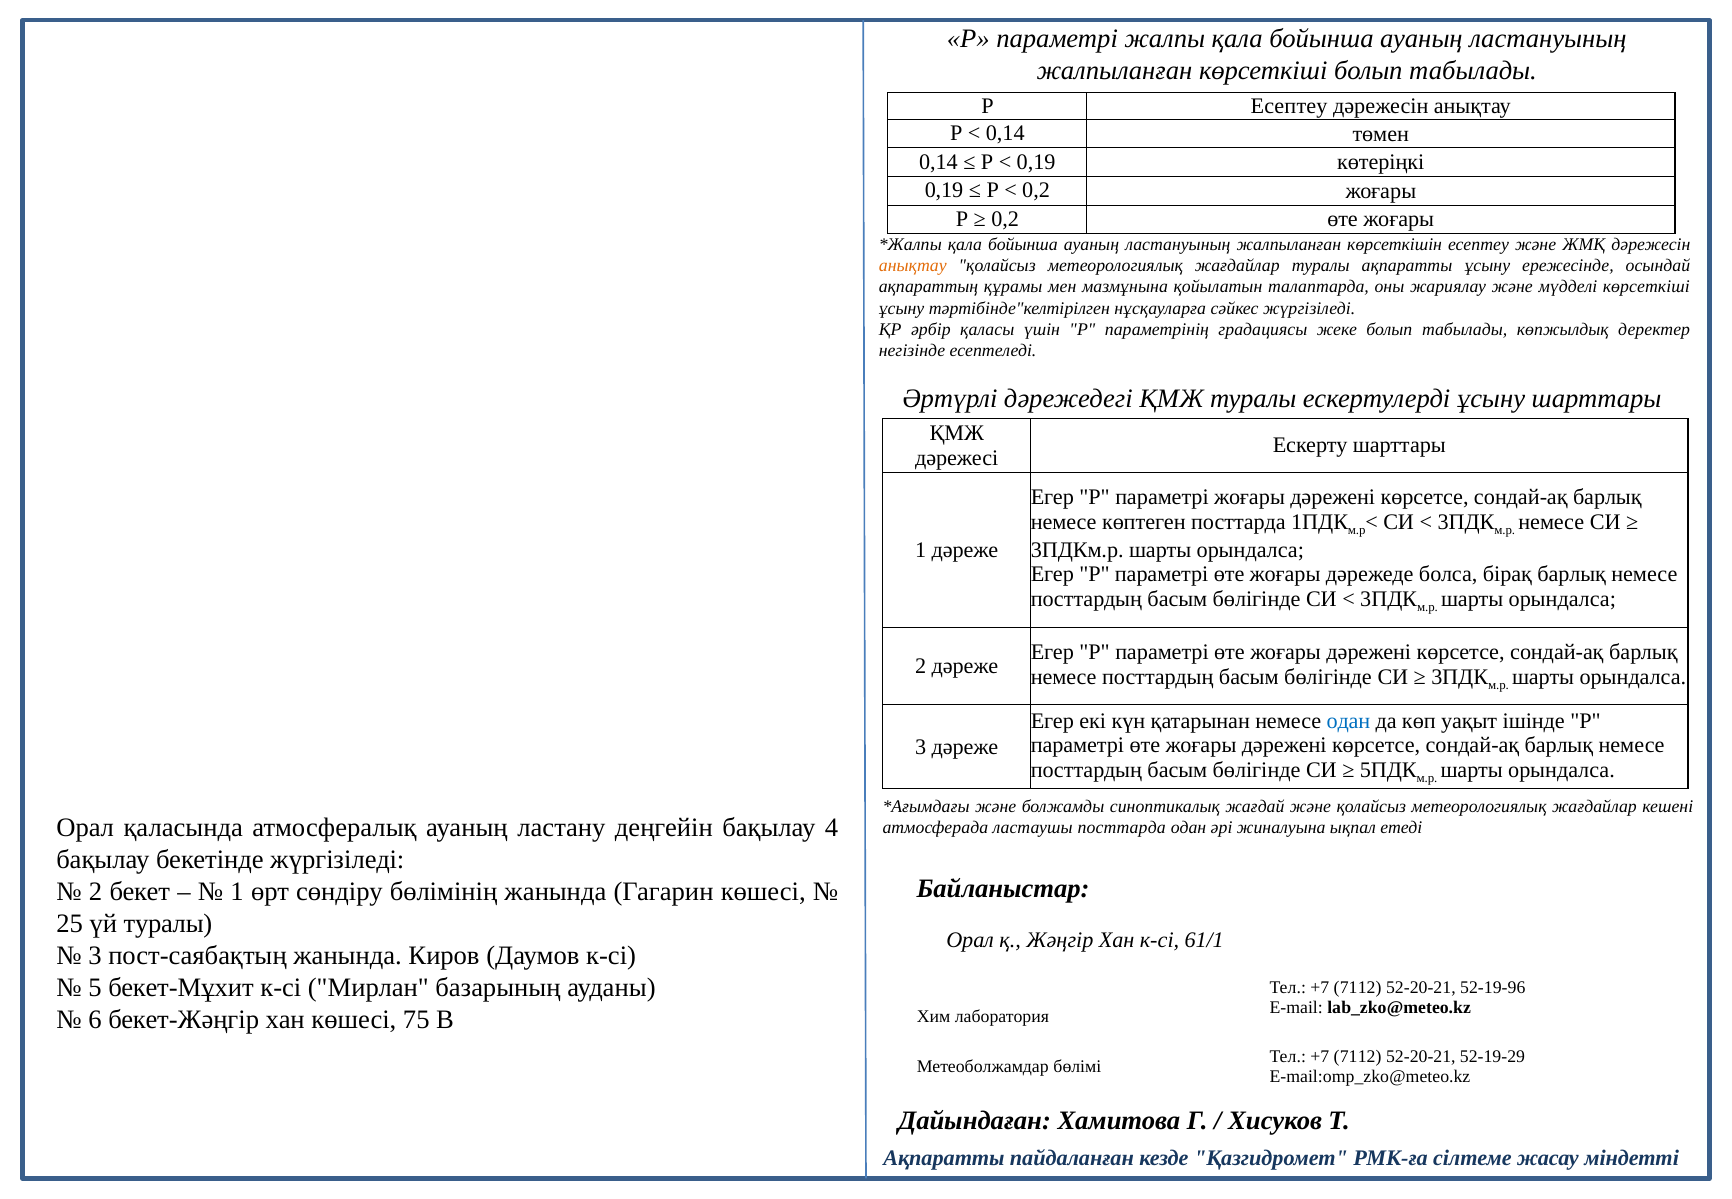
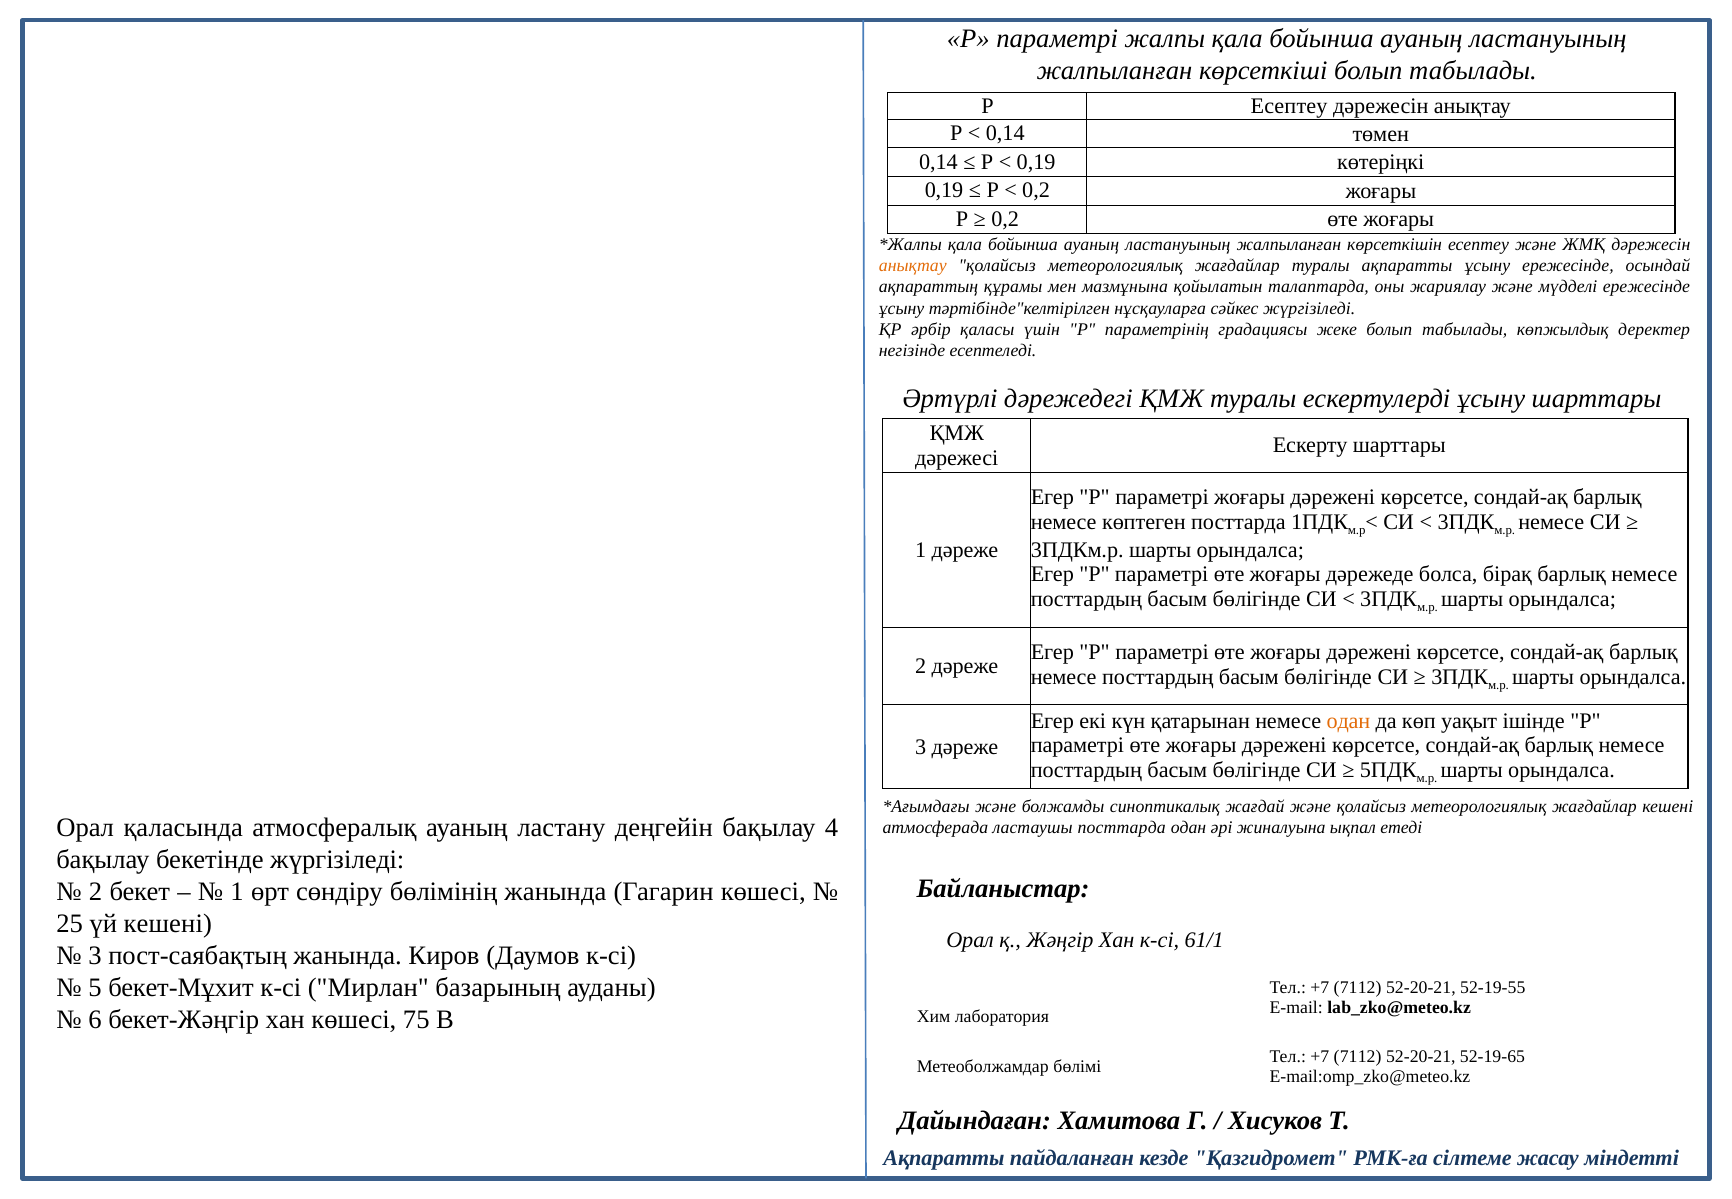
мүдделі көрсеткіші: көрсеткіші -> ережесінде
одан at (1348, 721) colour: blue -> orange
үй туралы: туралы -> кешені
52-19-96: 52-19-96 -> 52-19-55
52-19-29: 52-19-29 -> 52-19-65
